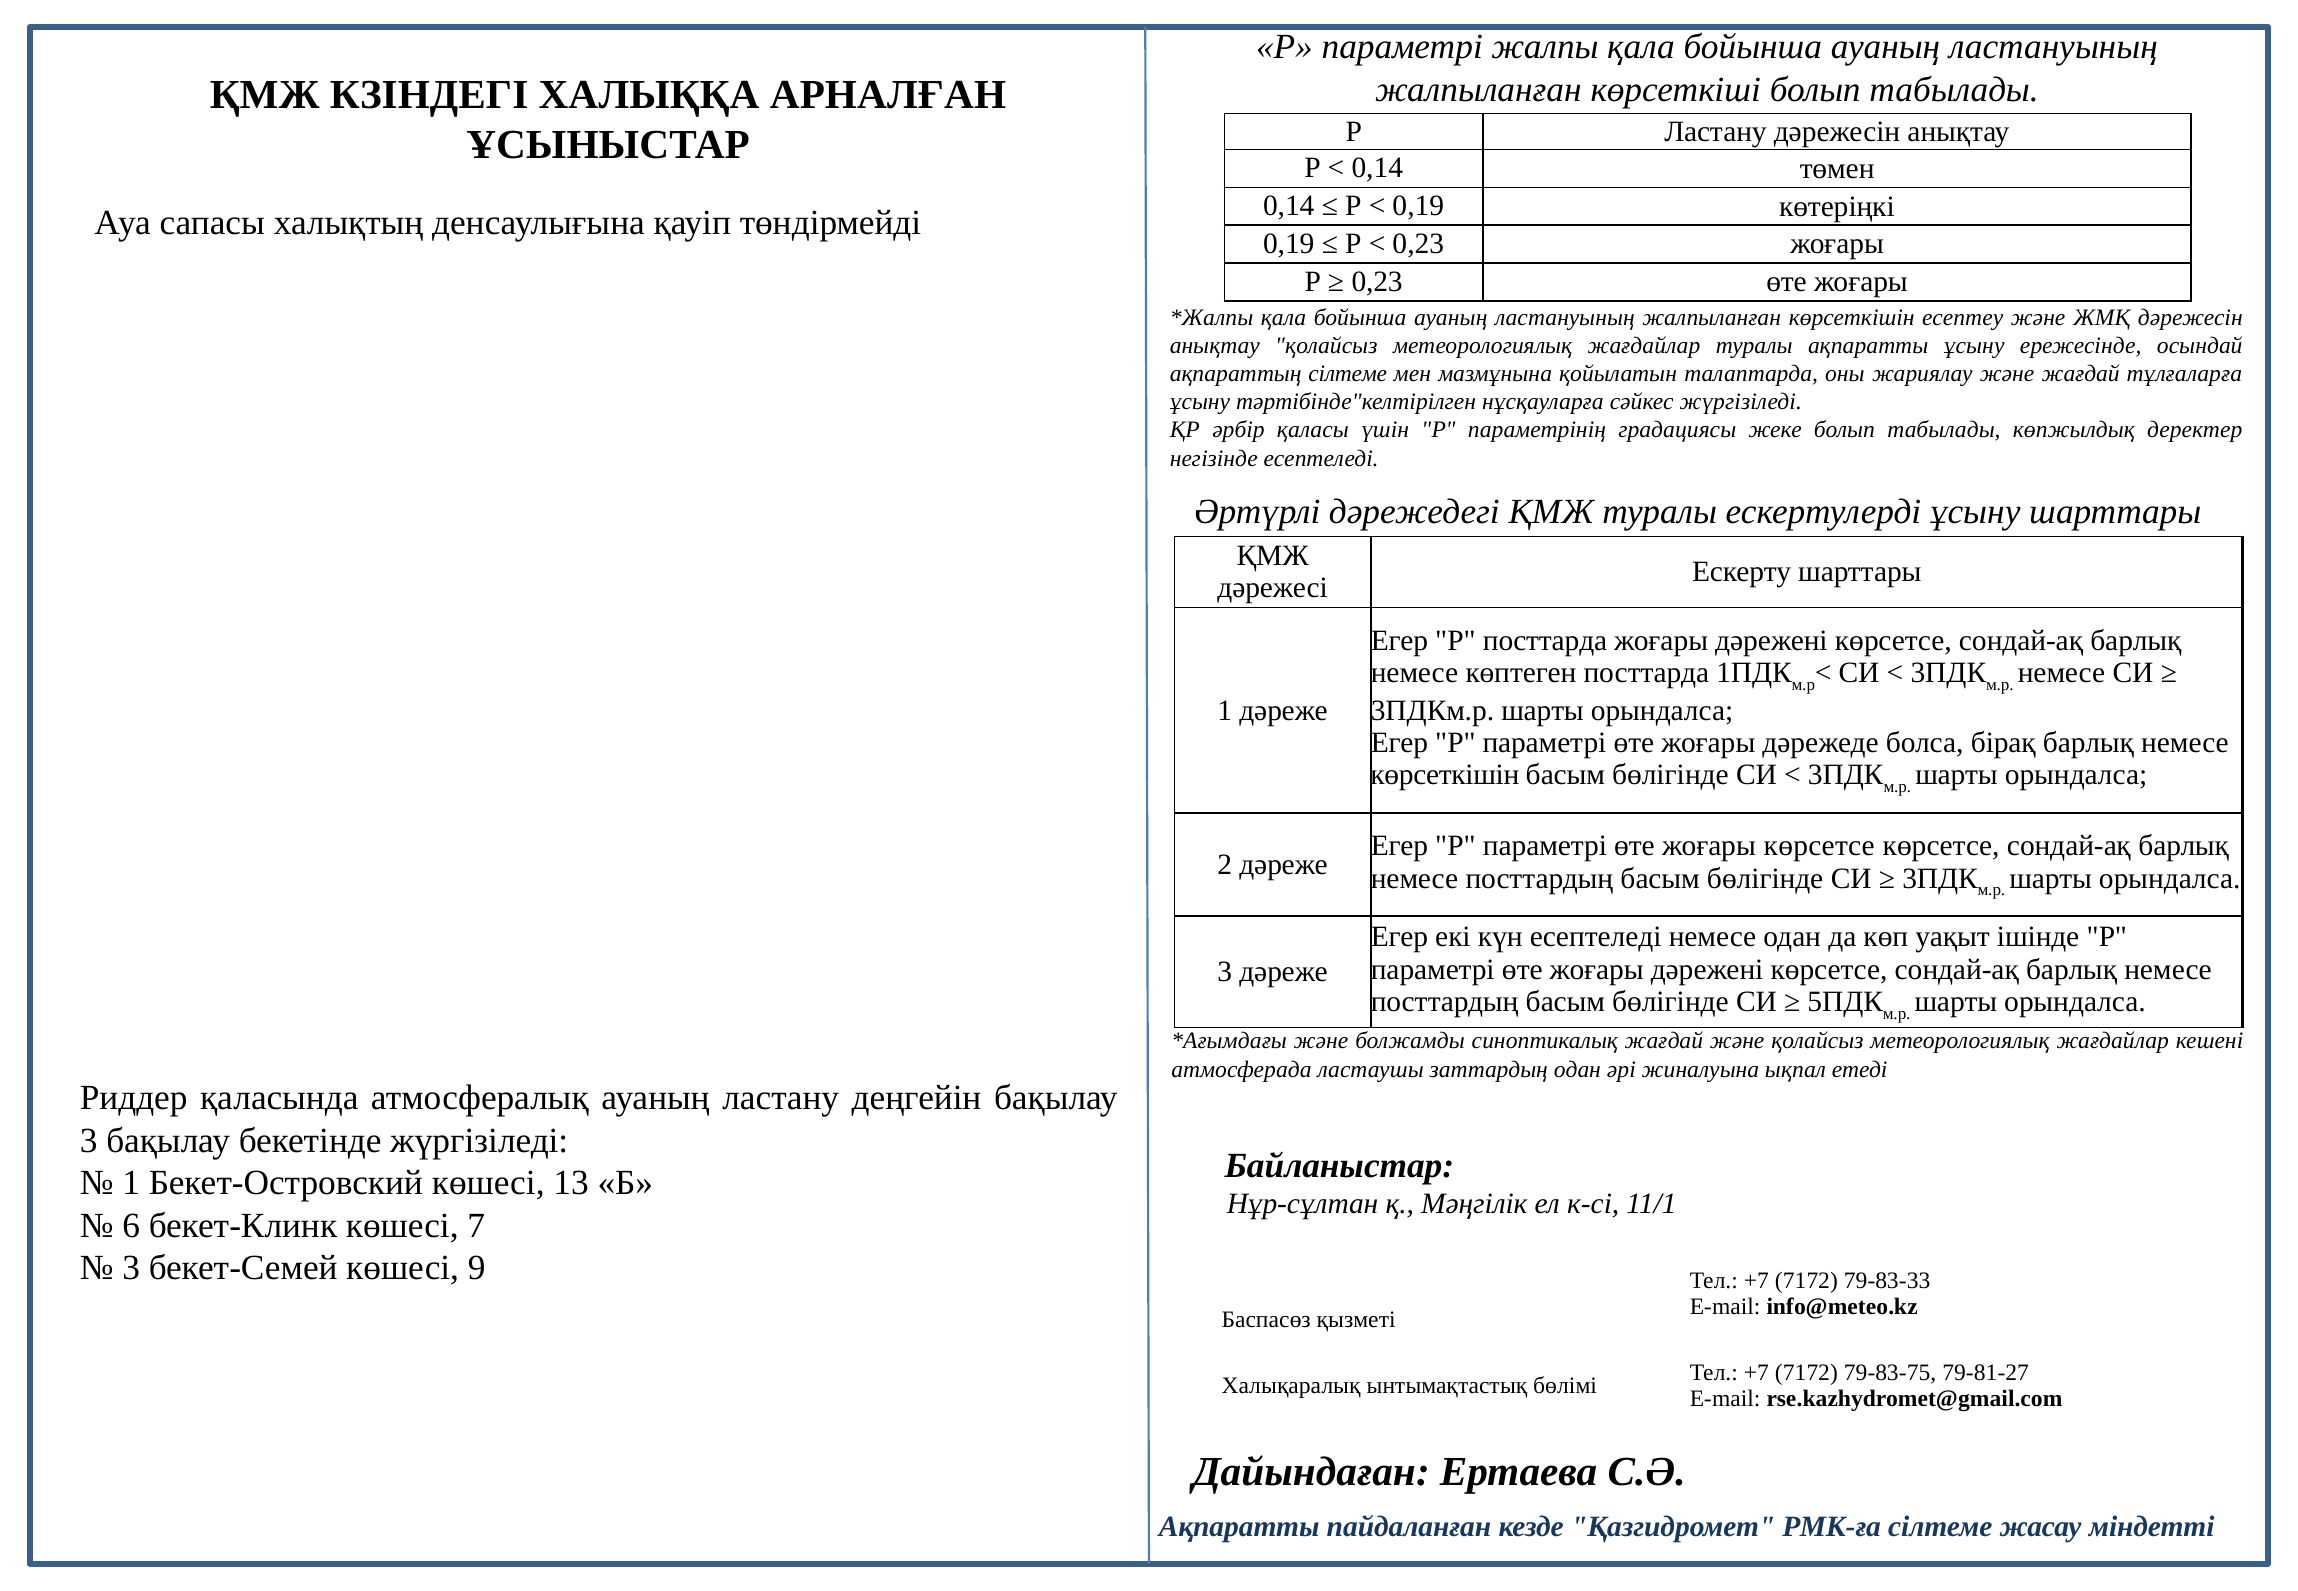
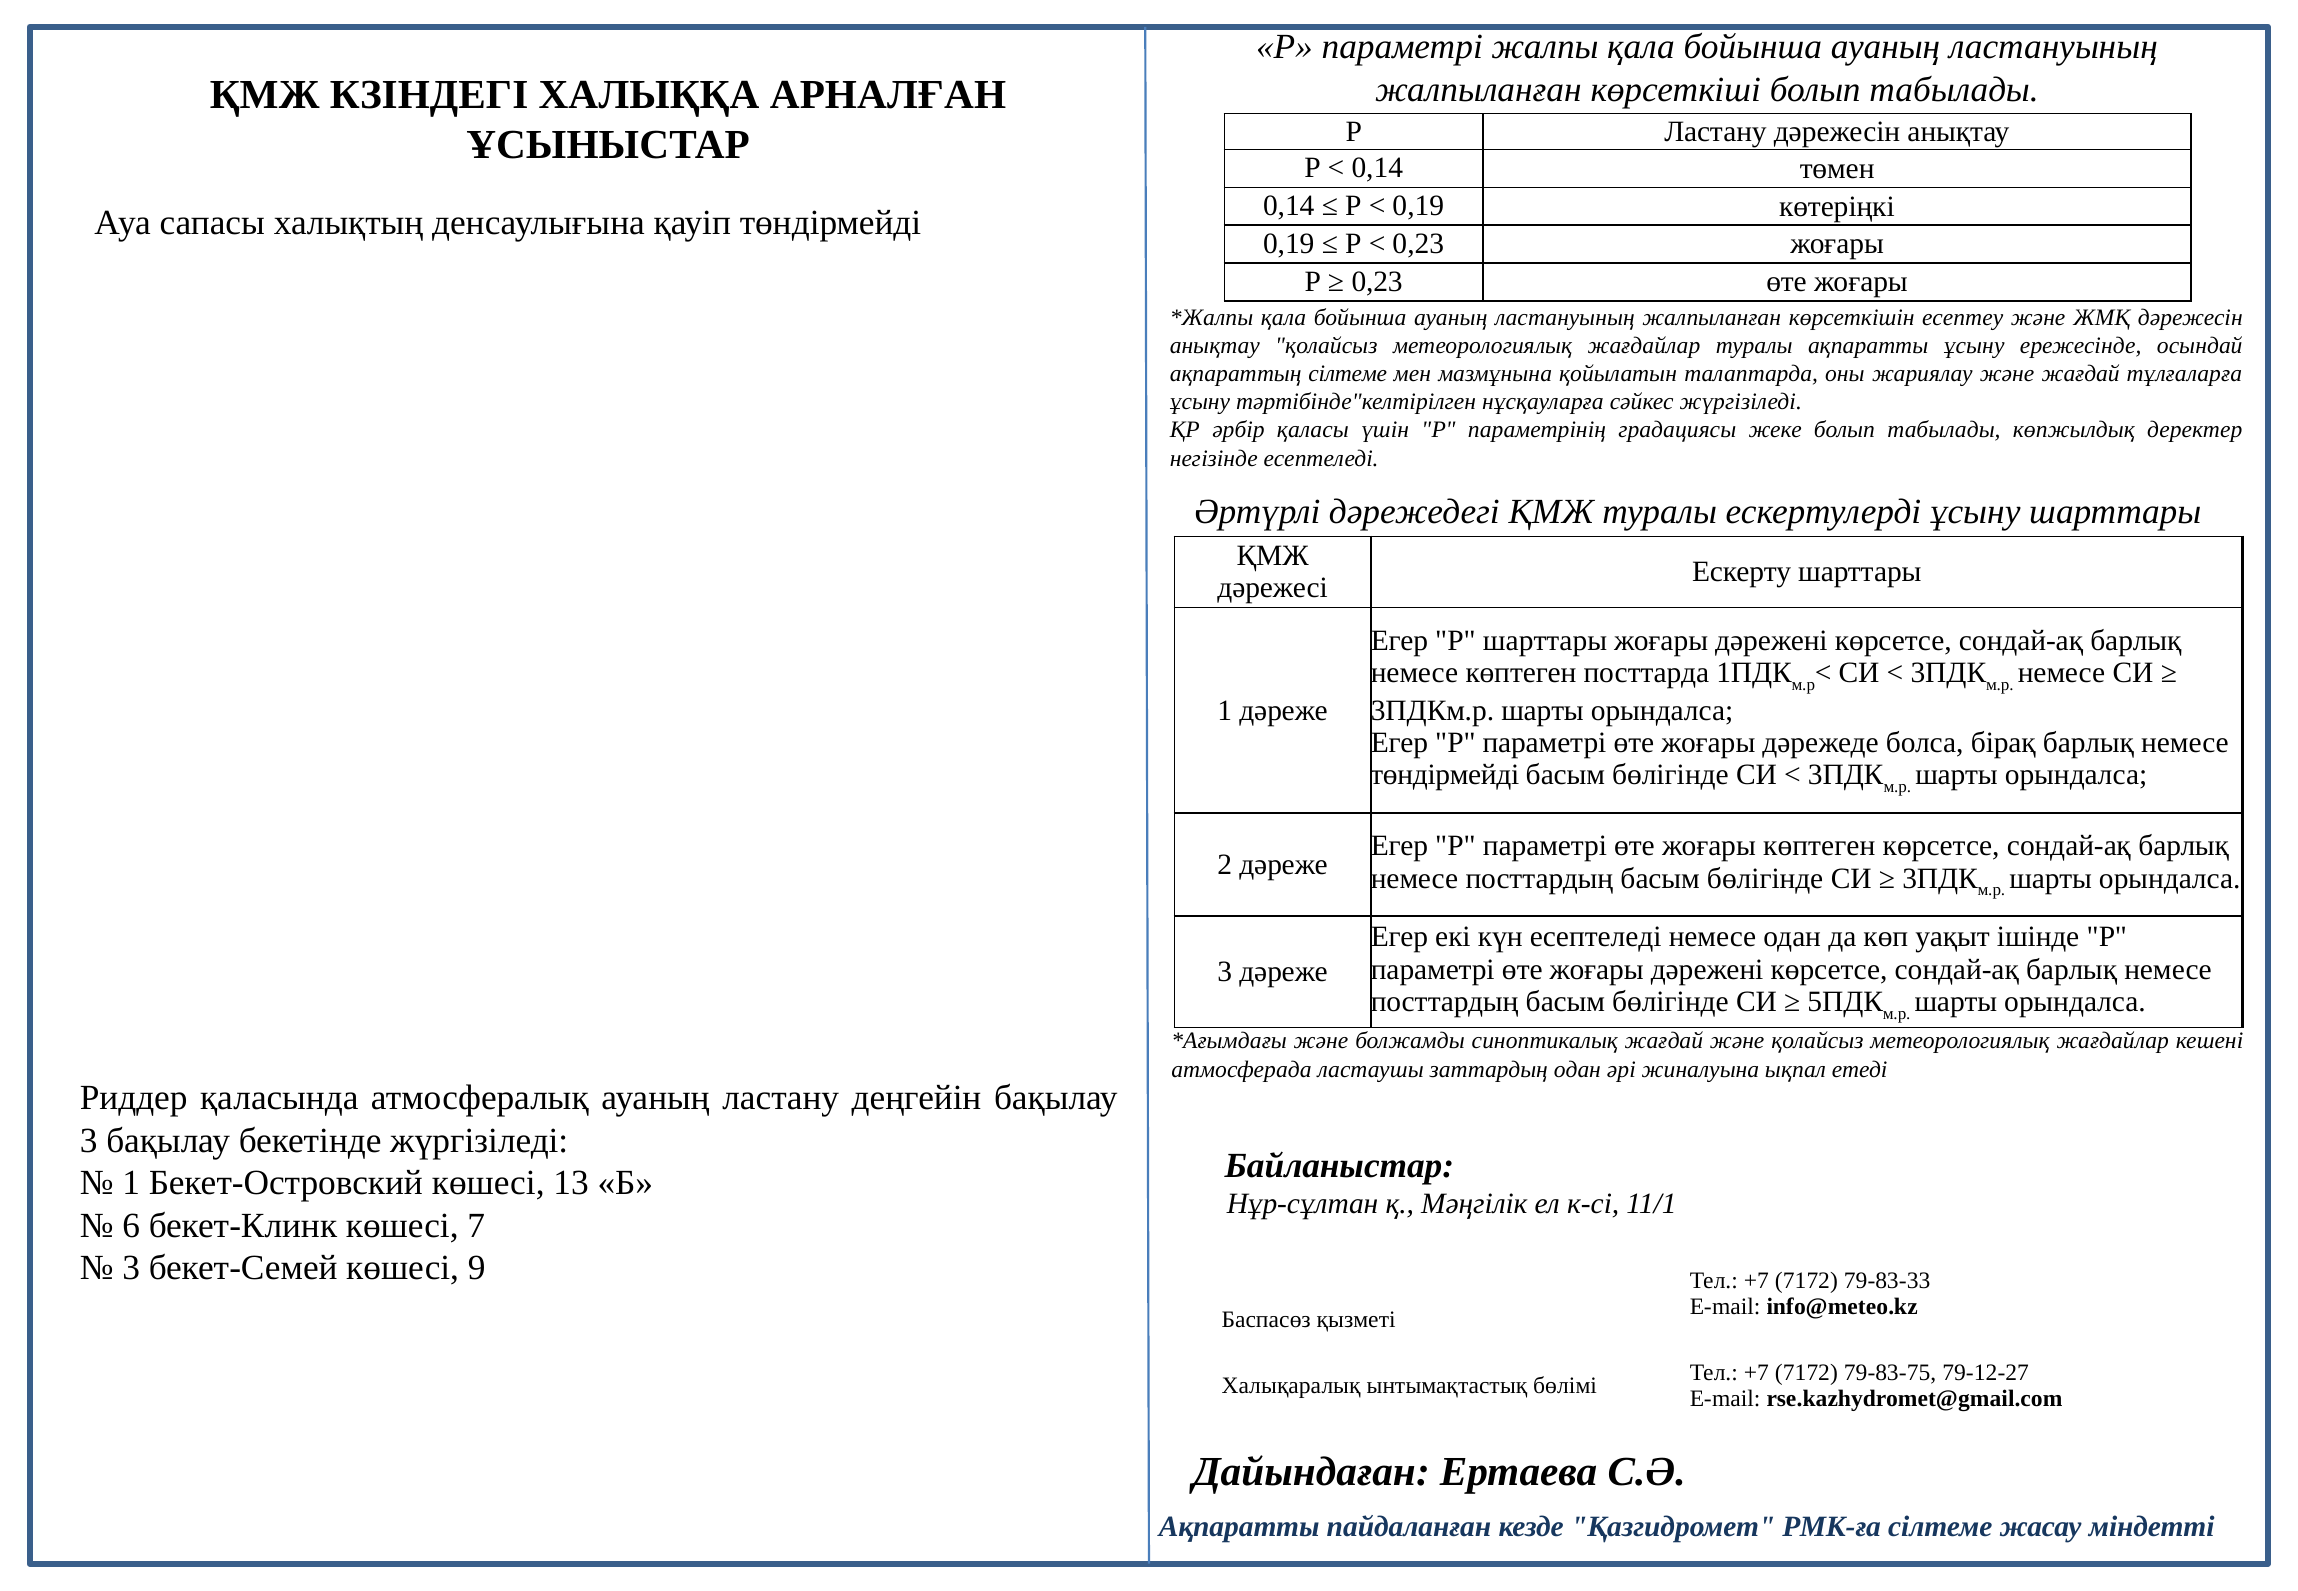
Р посттарда: посттарда -> шарттары
көрсеткішін at (1445, 775): көрсеткішін -> төндірмейді
жоғары көрсетсе: көрсетсе -> көптеген
79-81-27: 79-81-27 -> 79-12-27
